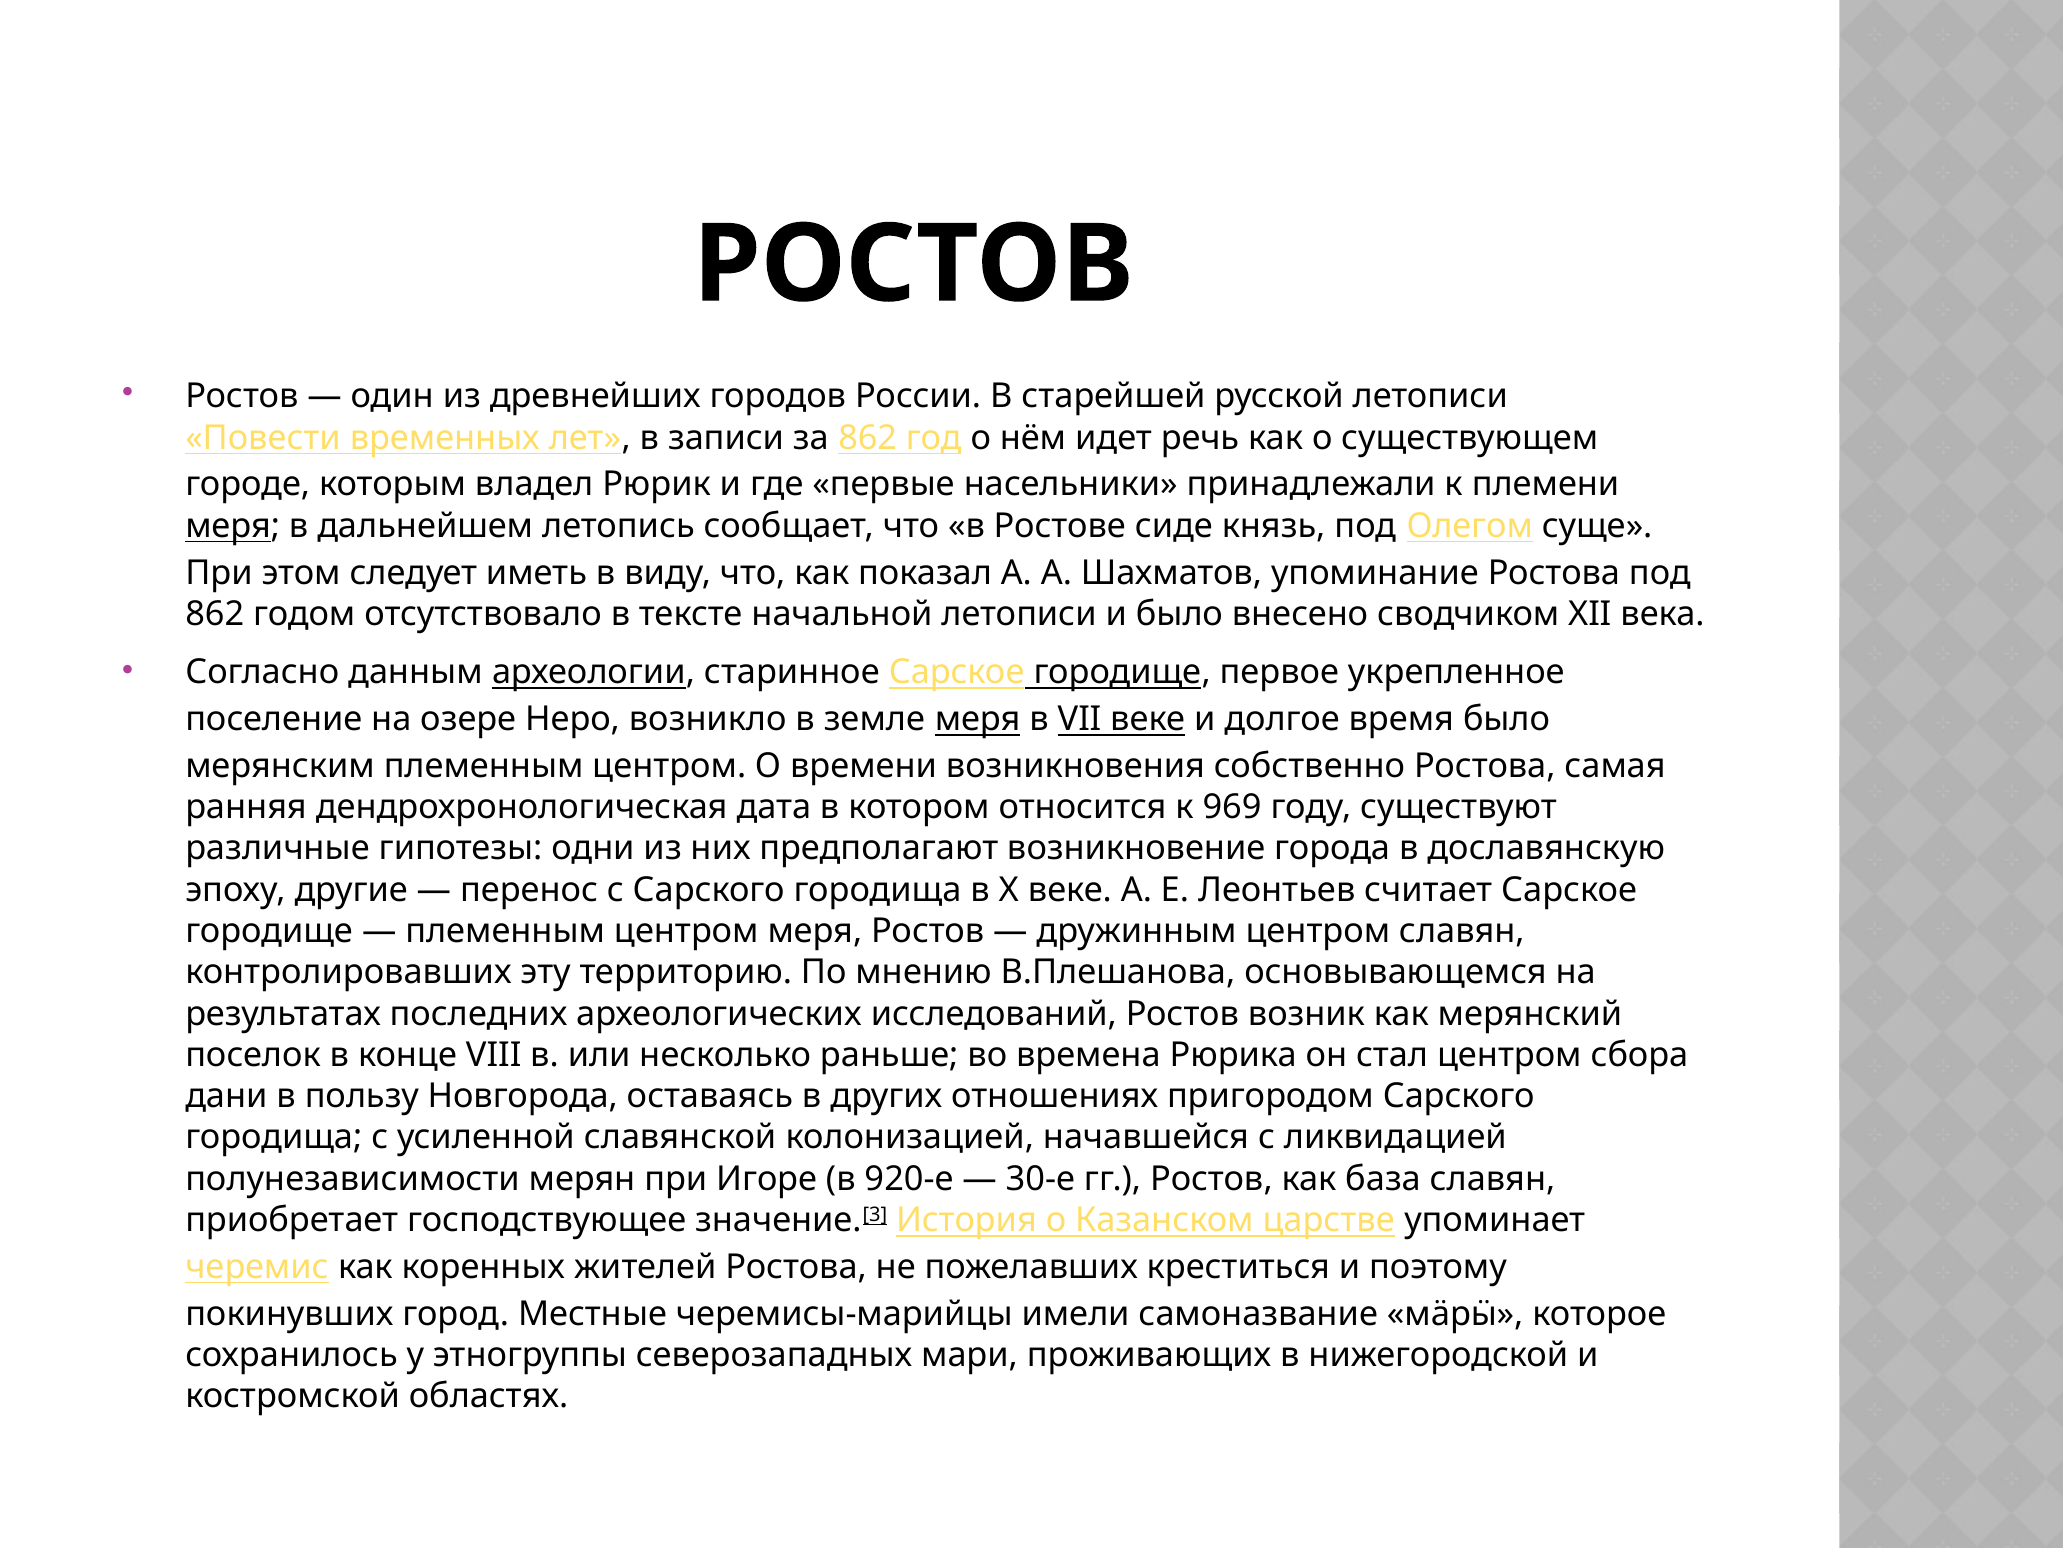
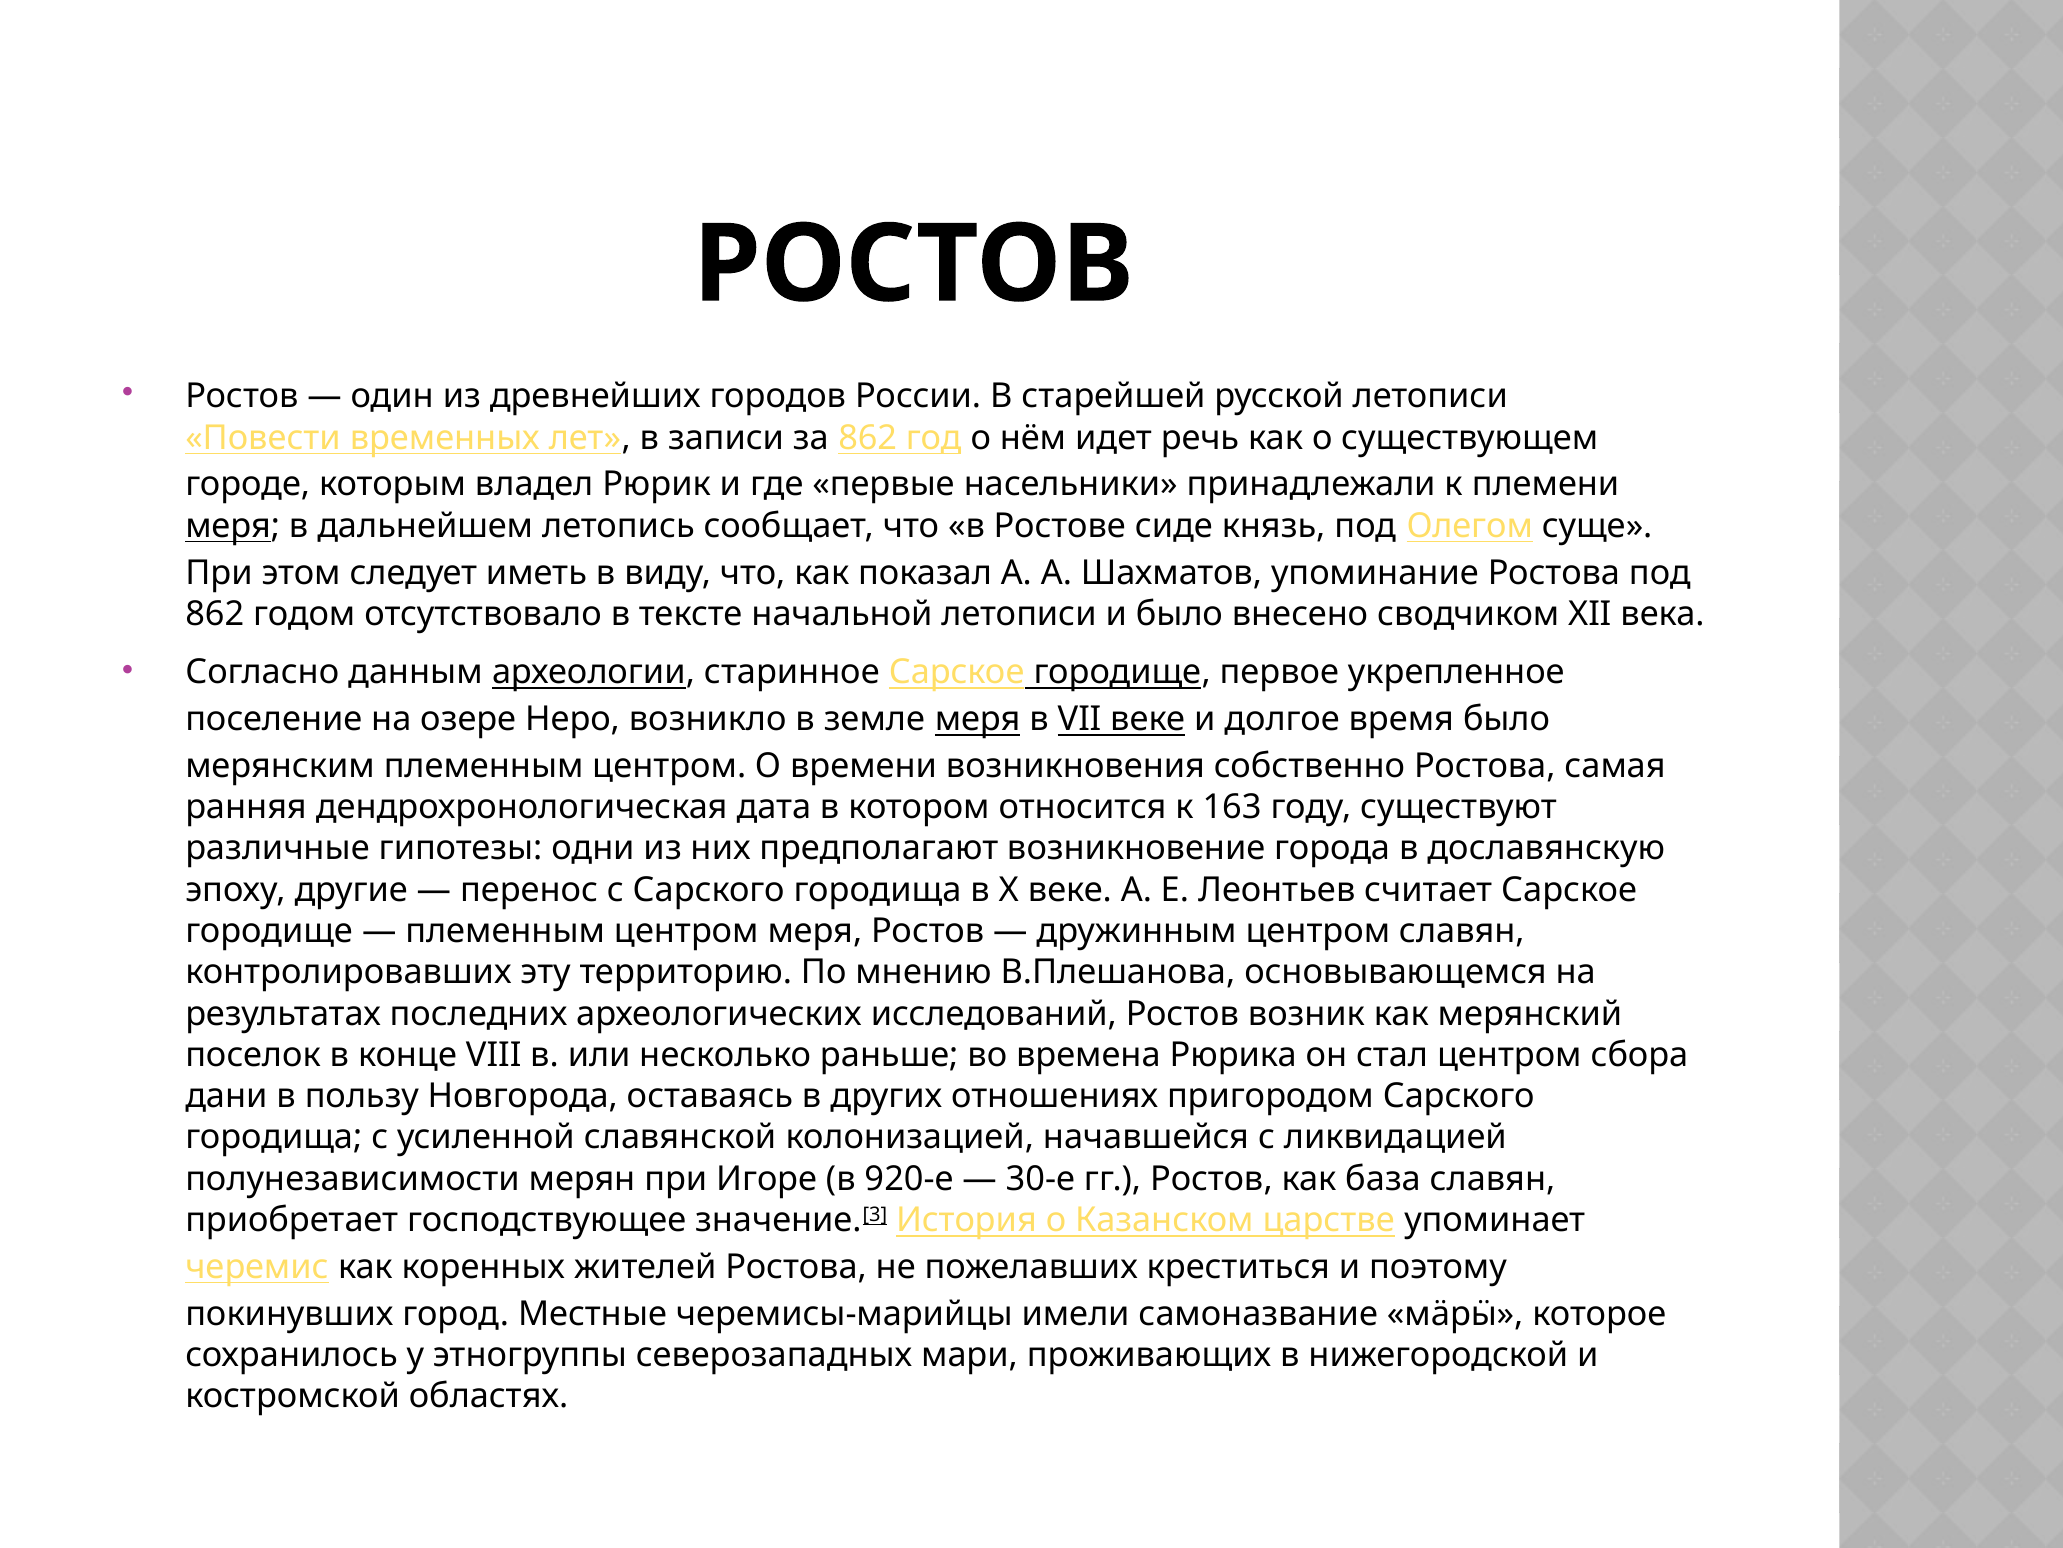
969: 969 -> 163
